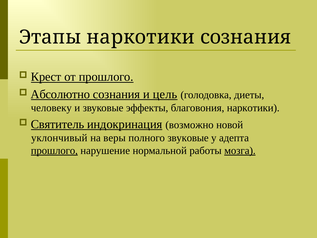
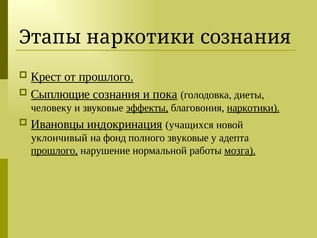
Абсолютно: Абсолютно -> Сыплющие
цель: цель -> пока
эффекты underline: none -> present
наркотики at (253, 108) underline: none -> present
Святитель: Святитель -> Ивановцы
возможно: возможно -> учащихся
веры: веры -> фонд
